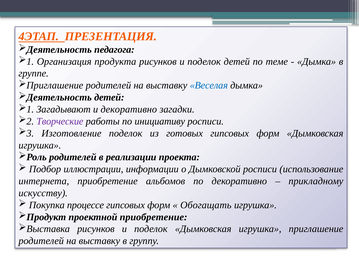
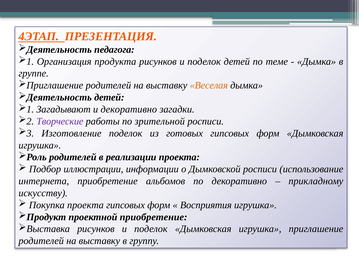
Веселая colour: blue -> orange
инициативу: инициативу -> зрительной
Покупка процессе: процессе -> проекта
Обогащать: Обогащать -> Восприятия
